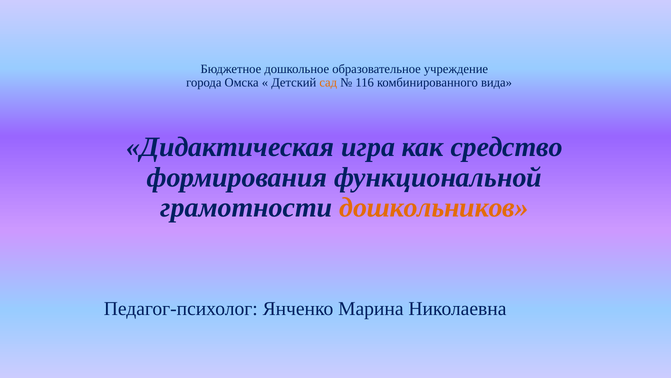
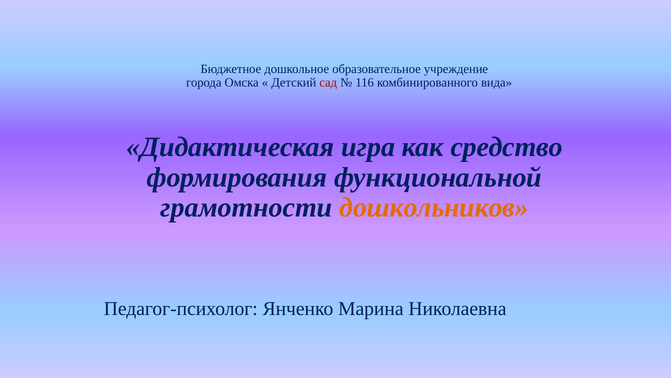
сад colour: orange -> red
